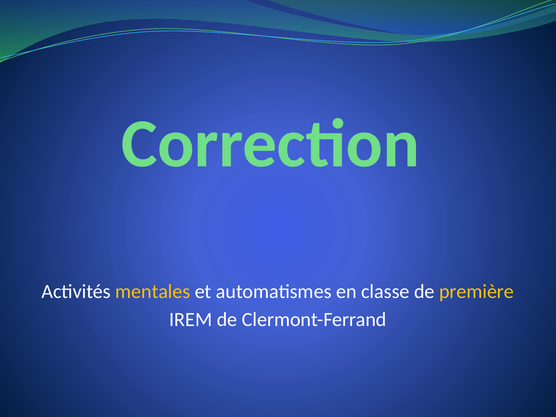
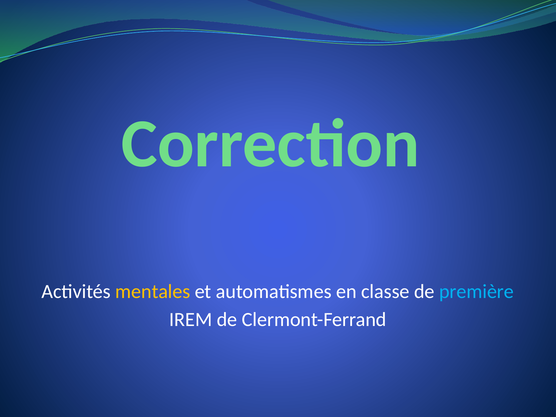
première colour: yellow -> light blue
